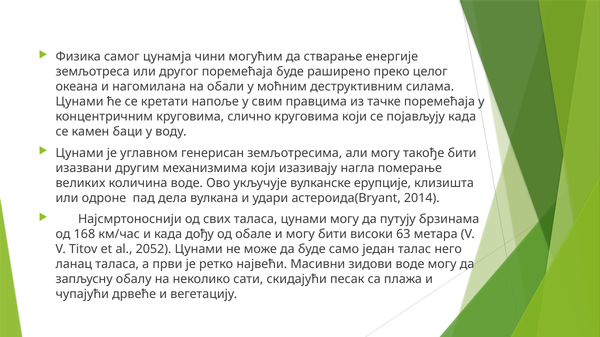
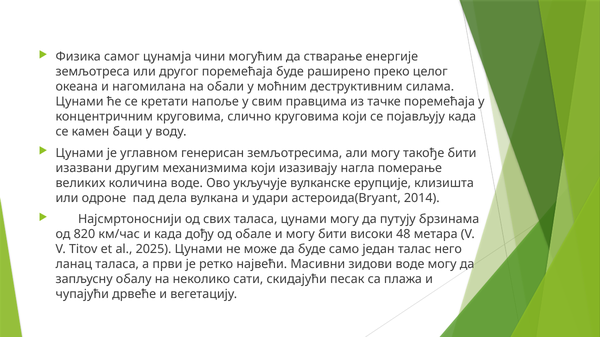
168: 168 -> 820
63: 63 -> 48
2052: 2052 -> 2025
